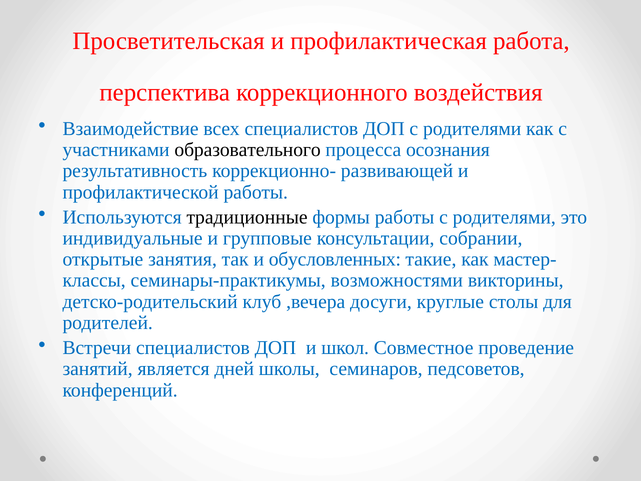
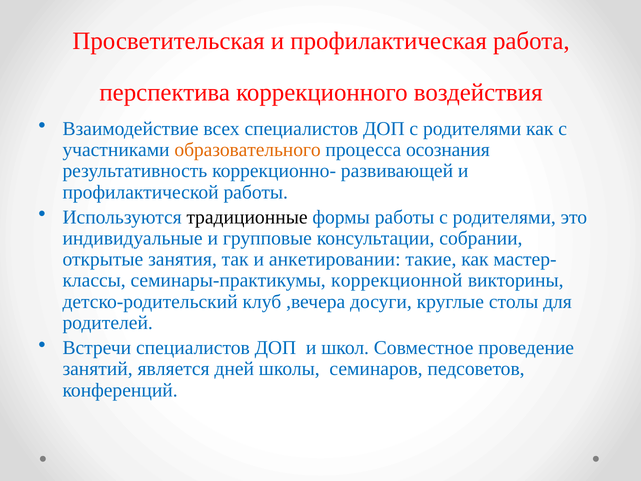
образовательного colour: black -> orange
обусловленных: обусловленных -> анкетировании
возможностями: возможностями -> коррекционной
